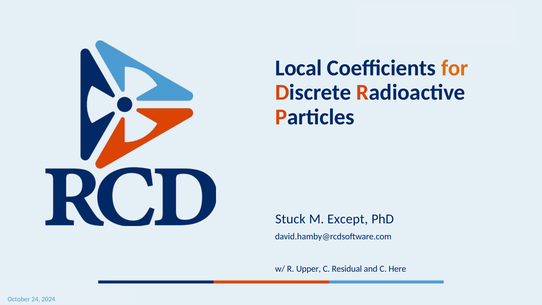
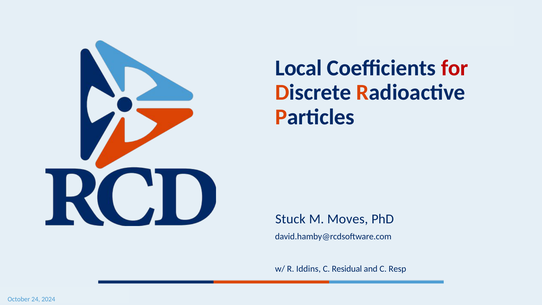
for colour: orange -> red
Except: Except -> Moves
Upper: Upper -> Iddins
Here: Here -> Resp
